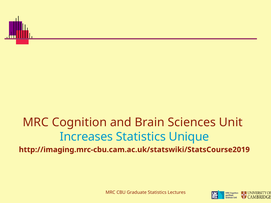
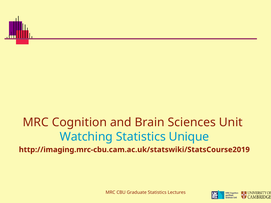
Increases: Increases -> Watching
